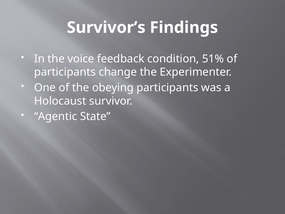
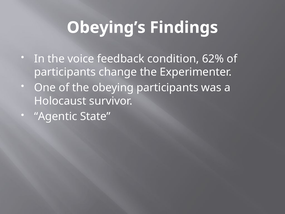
Survivor’s: Survivor’s -> Obeying’s
51%: 51% -> 62%
